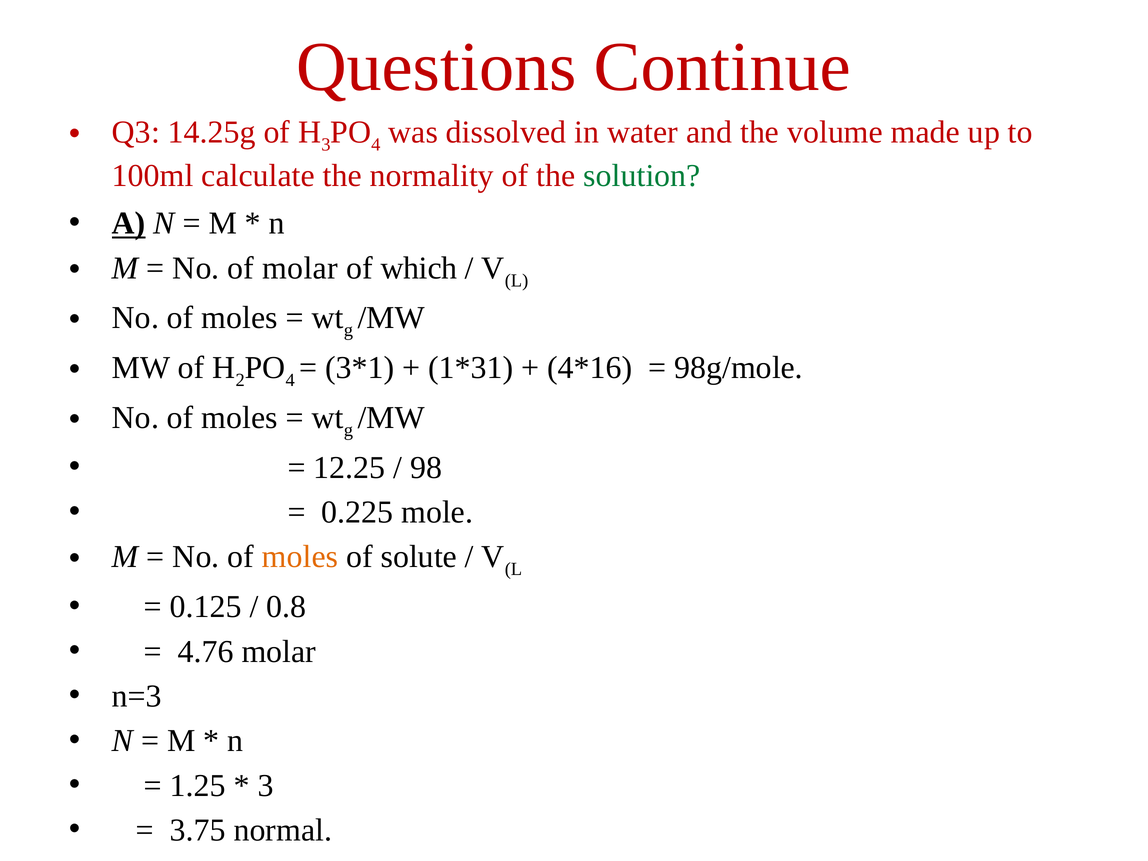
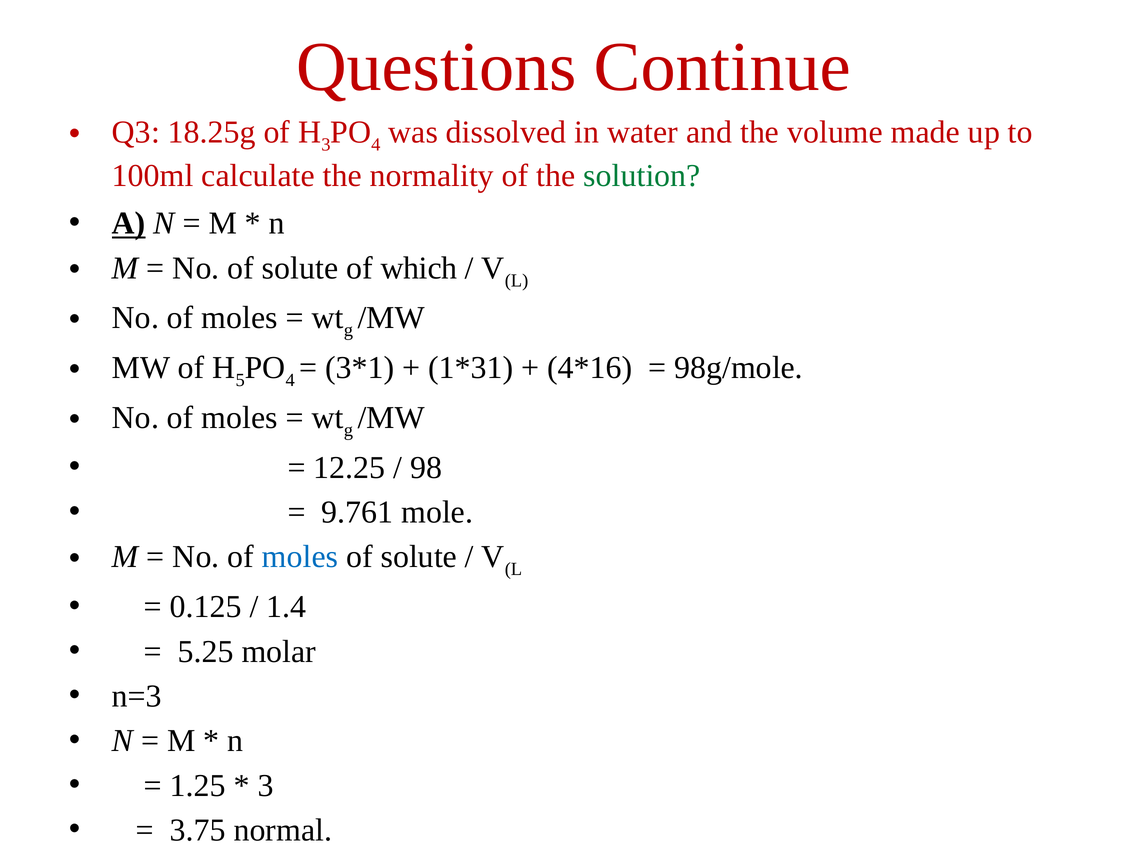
14.25g: 14.25g -> 18.25g
No of molar: molar -> solute
2: 2 -> 5
0.225: 0.225 -> 9.761
moles at (300, 557) colour: orange -> blue
0.8: 0.8 -> 1.4
4.76: 4.76 -> 5.25
